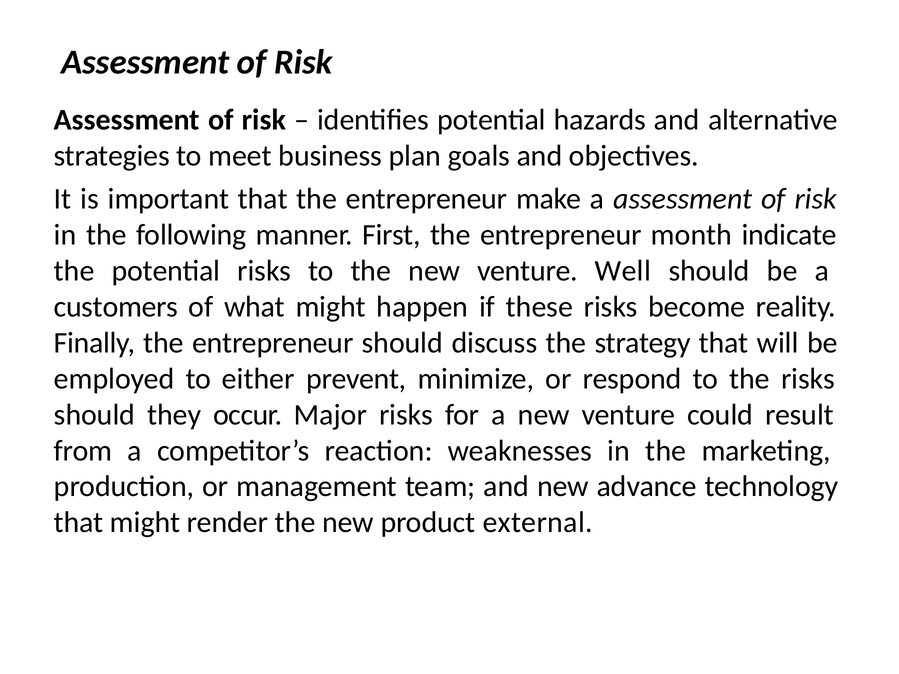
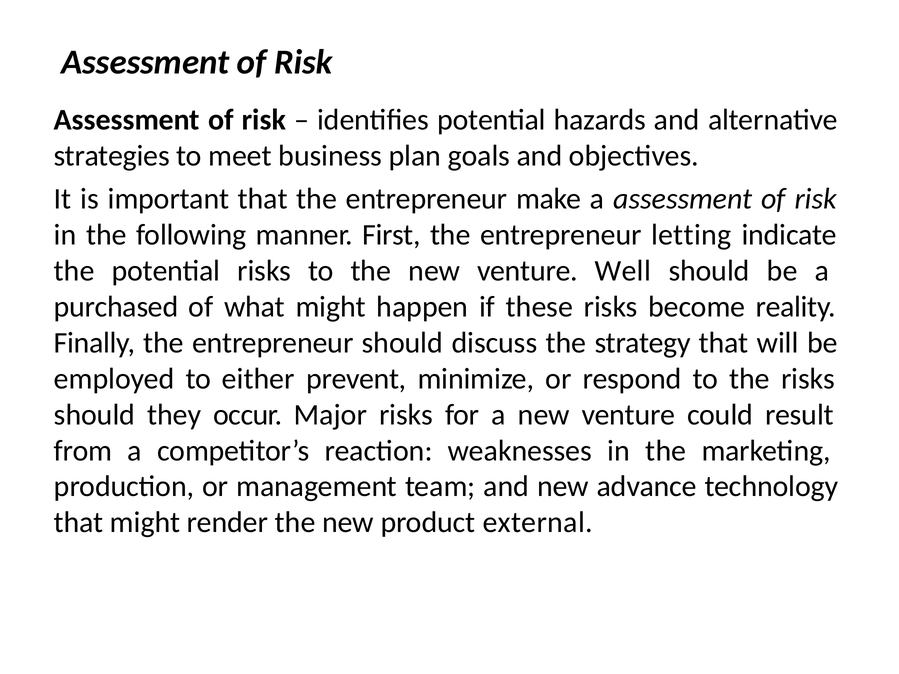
month: month -> letting
customers: customers -> purchased
